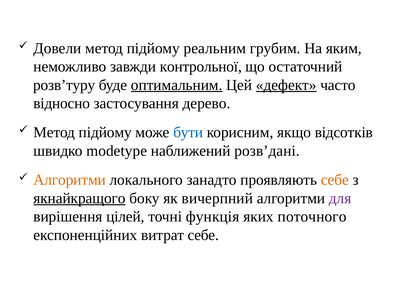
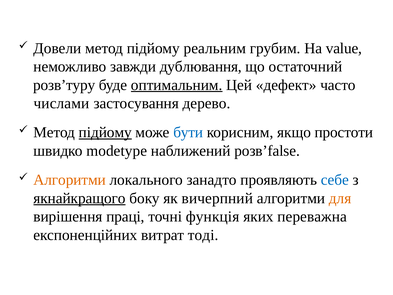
яким: яким -> value
контрольної: контрольної -> дублювання
дефект underline: present -> none
відносно: відносно -> числами
підйому at (105, 132) underline: none -> present
відсотків: відсотків -> простоти
розв’дані: розв’дані -> розв’false
себе at (335, 180) colour: orange -> blue
для colour: purple -> orange
цілей: цілей -> праці
поточного: поточного -> переважна
витрат себе: себе -> тоді
